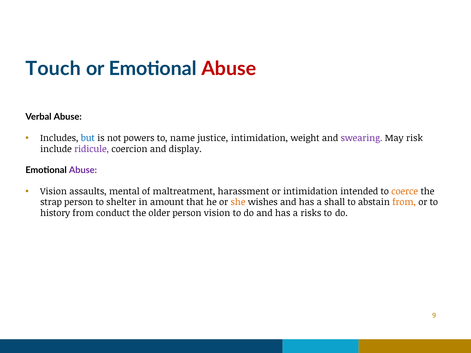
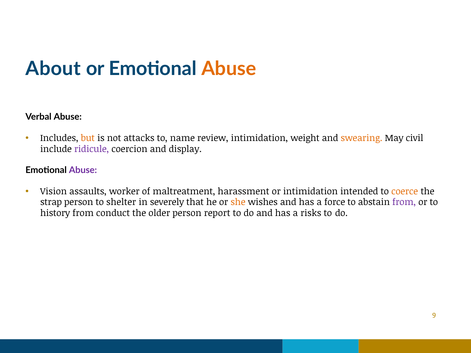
Touch: Touch -> About
Abuse at (229, 69) colour: red -> orange
but colour: blue -> orange
powers: powers -> attacks
justice: justice -> review
swearing colour: purple -> orange
risk: risk -> civil
mental: mental -> worker
amount: amount -> severely
shall: shall -> force
from at (404, 202) colour: orange -> purple
person vision: vision -> report
